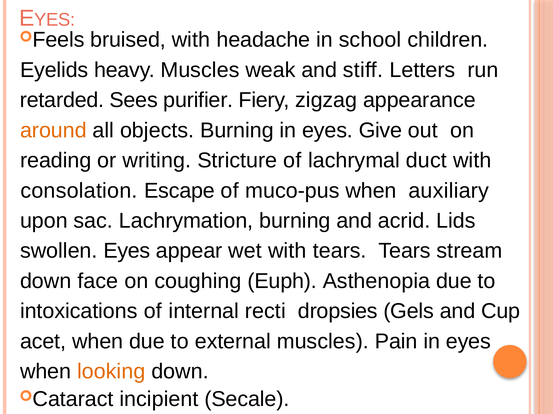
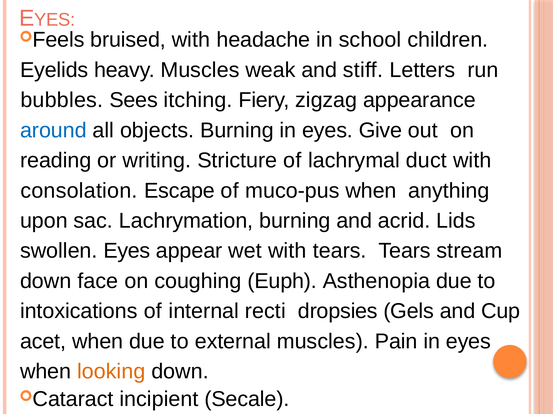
retarded: retarded -> bubbles
purifier: purifier -> itching
around colour: orange -> blue
auxiliary: auxiliary -> anything
